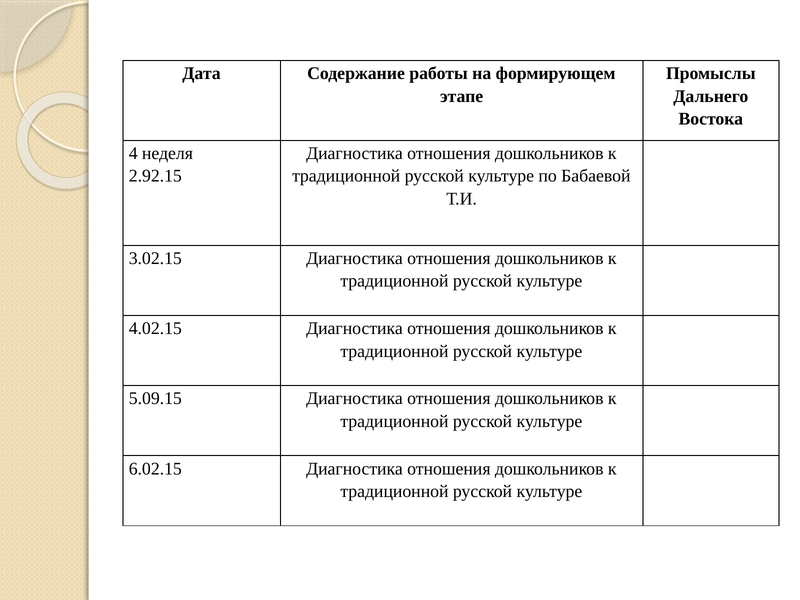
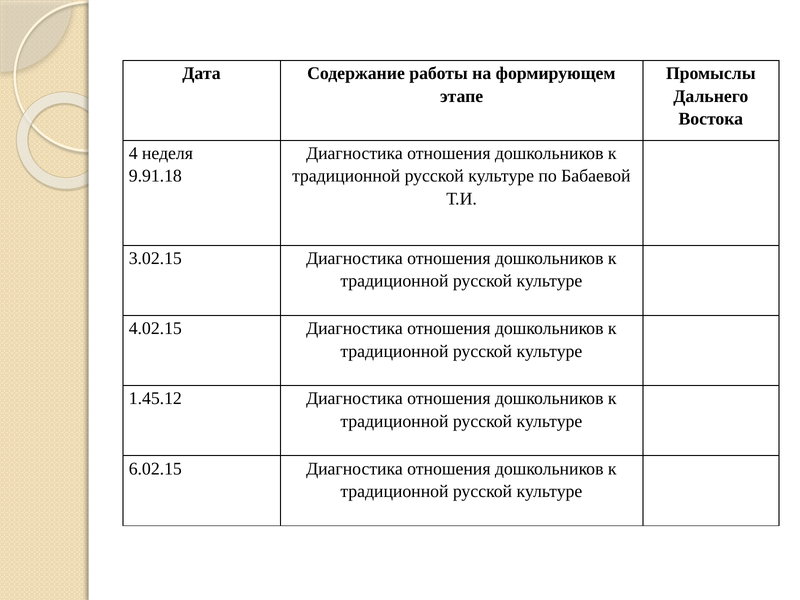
2.92.15: 2.92.15 -> 9.91.18
5.09.15: 5.09.15 -> 1.45.12
